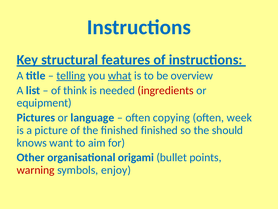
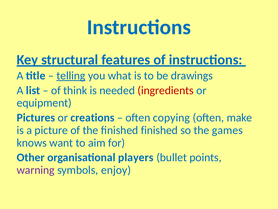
what underline: present -> none
overview: overview -> drawings
language: language -> creations
week: week -> make
should: should -> games
origami: origami -> players
warning colour: red -> purple
